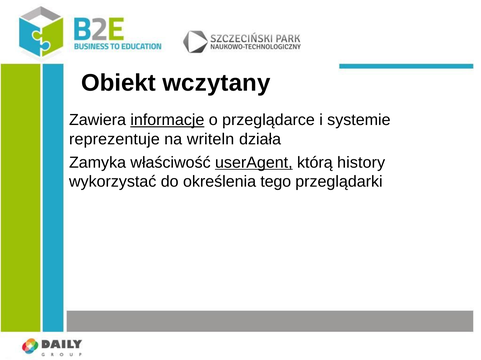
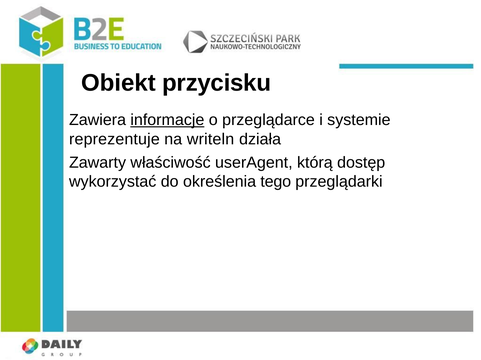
wczytany: wczytany -> przycisku
Zamyka: Zamyka -> Zawarty
userAgent underline: present -> none
history: history -> dostęp
